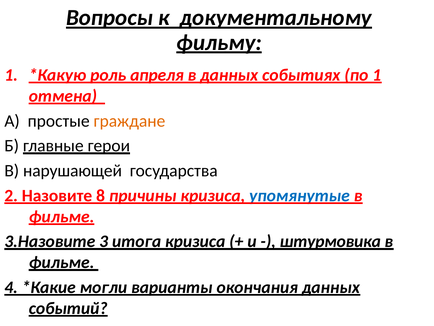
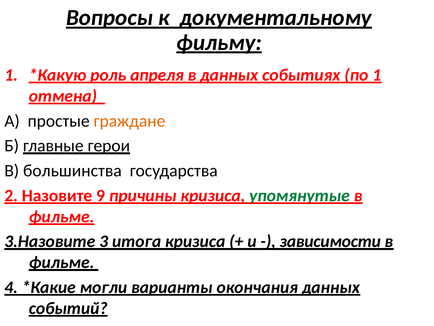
нарушающей: нарушающей -> большинства
8: 8 -> 9
упомянутые colour: blue -> green
штурмовика: штурмовика -> зависимости
